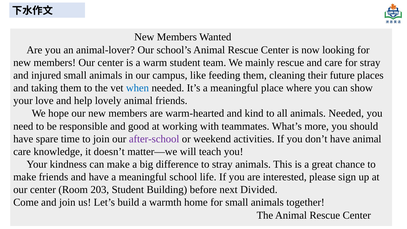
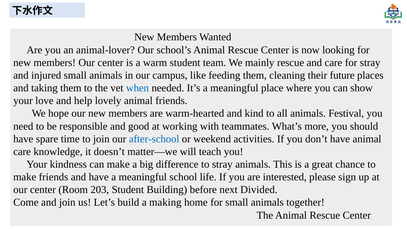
animals Needed: Needed -> Festival
after-school colour: purple -> blue
warmth: warmth -> making
